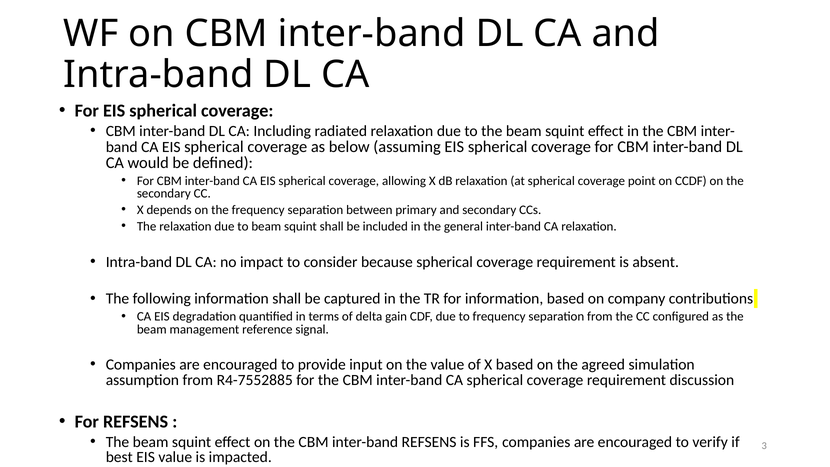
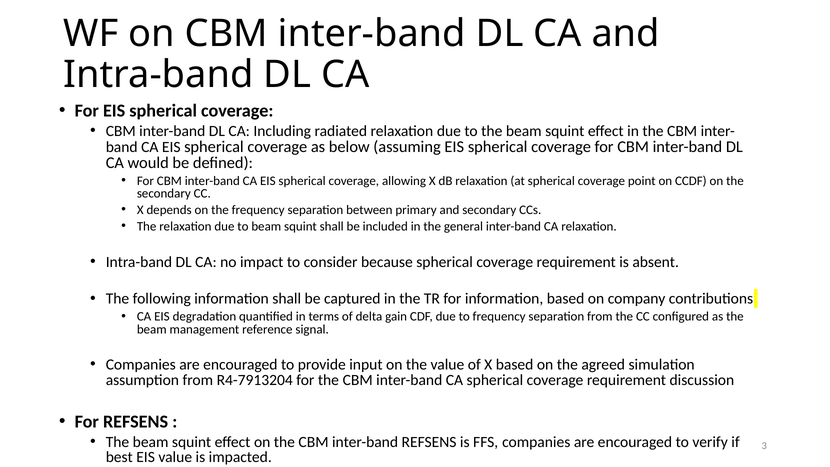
R4-7552885: R4-7552885 -> R4-7913204
